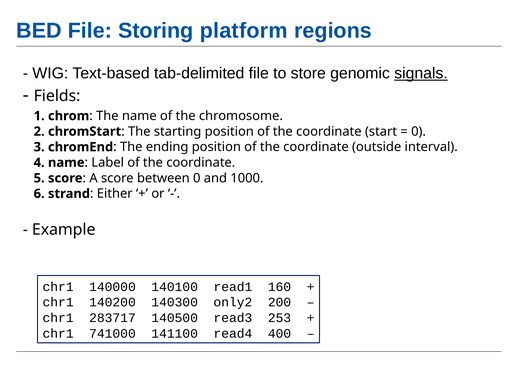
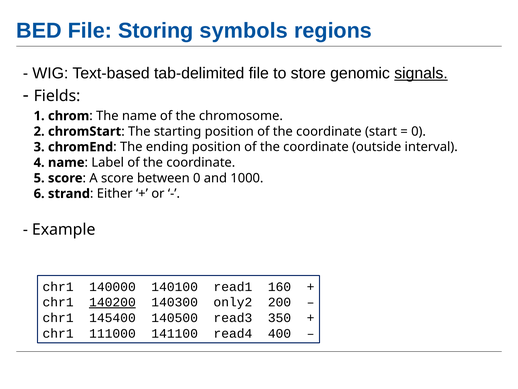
platform: platform -> symbols
140200 underline: none -> present
283717: 283717 -> 145400
253: 253 -> 350
741000: 741000 -> 111000
